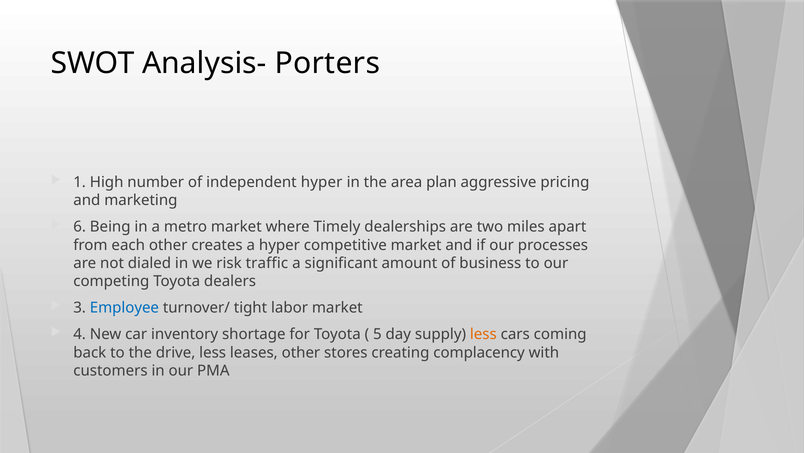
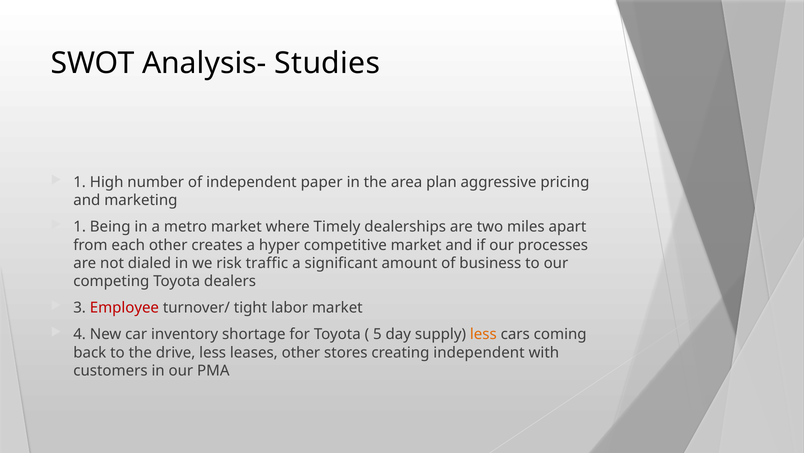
Porters: Porters -> Studies
independent hyper: hyper -> paper
6 at (80, 227): 6 -> 1
Employee colour: blue -> red
creating complacency: complacency -> independent
